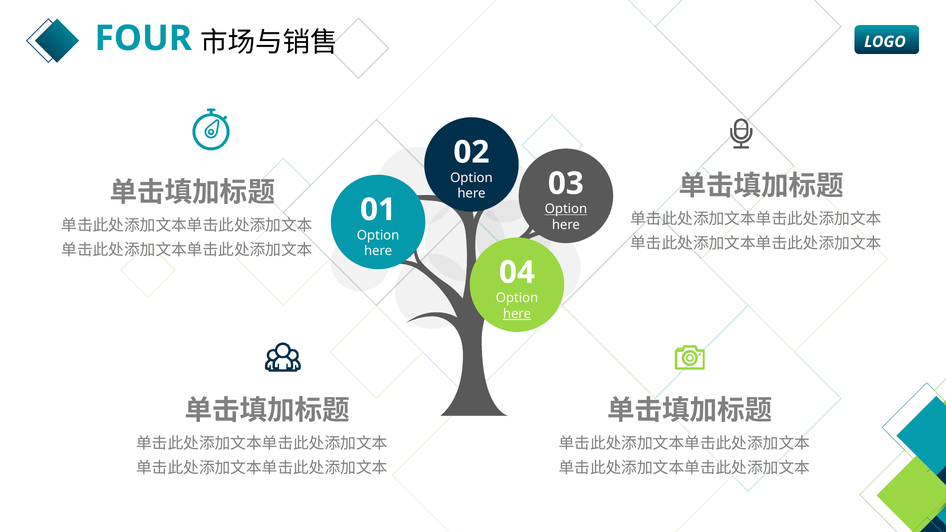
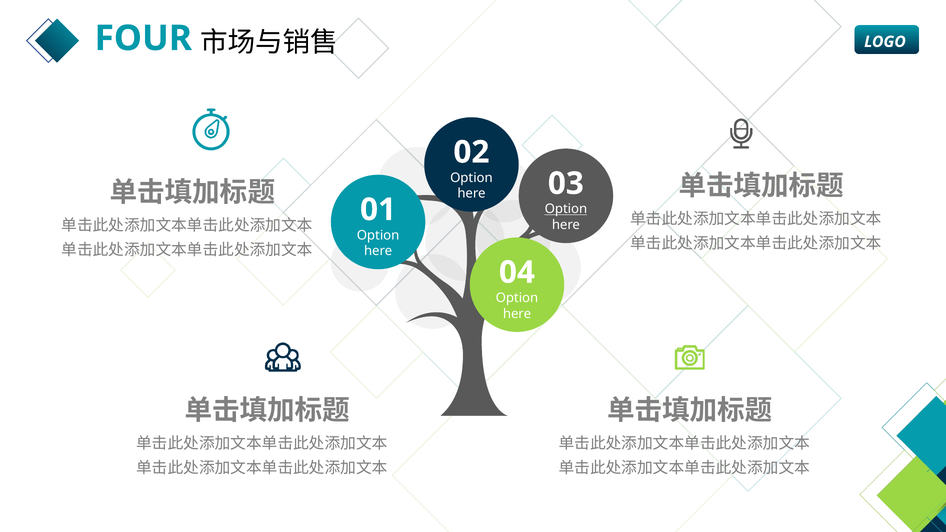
here at (517, 314) underline: present -> none
